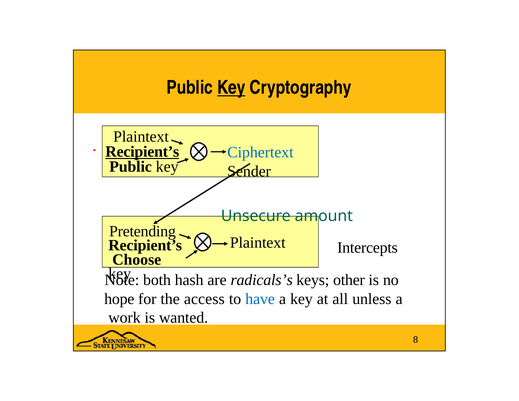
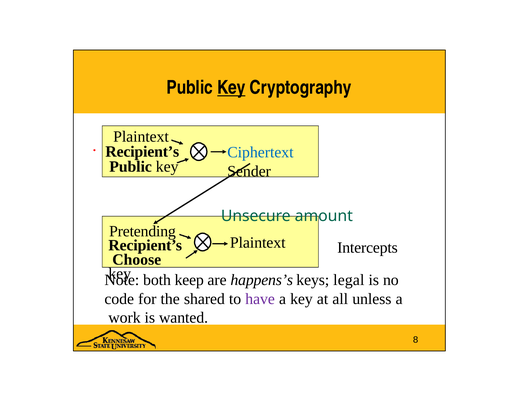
Recipient’s at (142, 152) underline: present -> none
hash: hash -> keep
radicals’s: radicals’s -> happens’s
other: other -> legal
hope: hope -> code
access: access -> shared
have colour: blue -> purple
